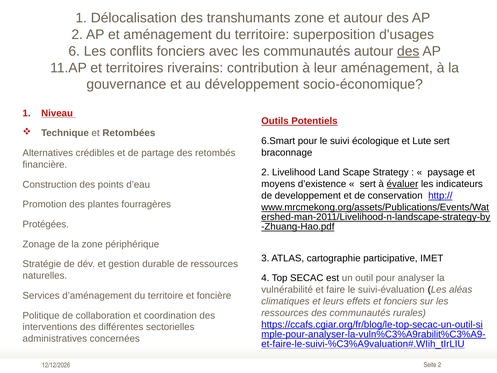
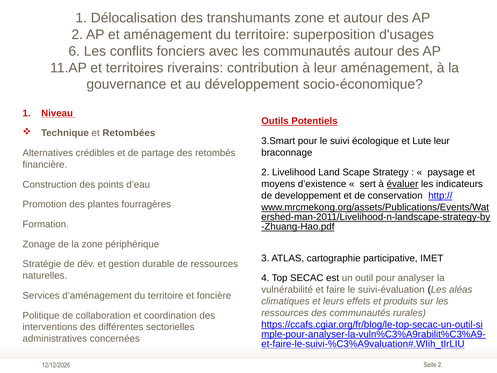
des at (408, 51) underline: present -> none
6.Smart: 6.Smart -> 3.Smart
Lute sert: sert -> leur
Protégées: Protégées -> Formation
et fonciers: fonciers -> produits
